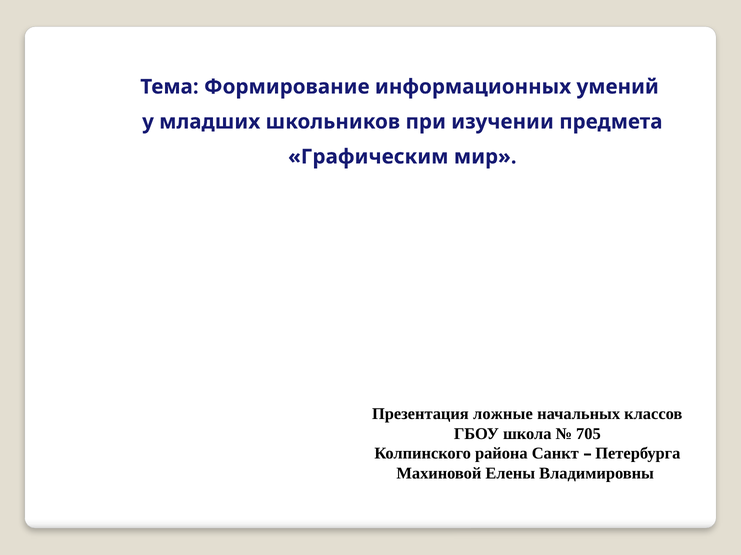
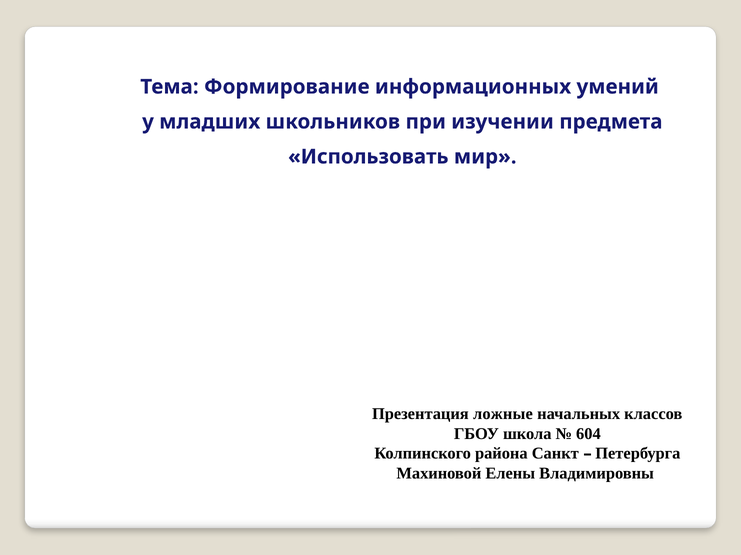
Графическим: Графическим -> Использовать
705: 705 -> 604
